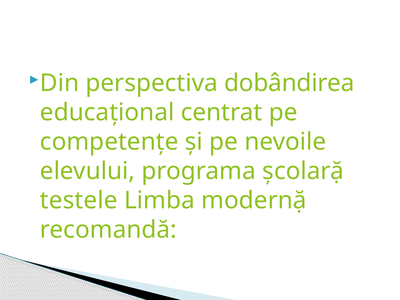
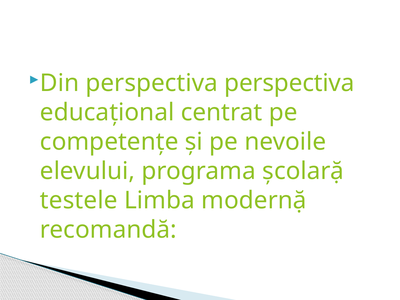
perspectiva dobândirea: dobândirea -> perspectiva
